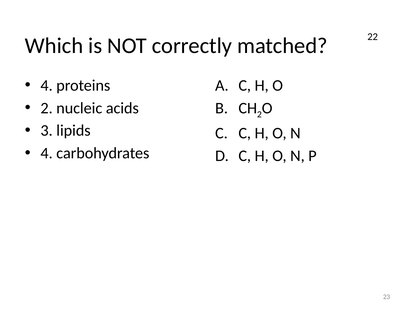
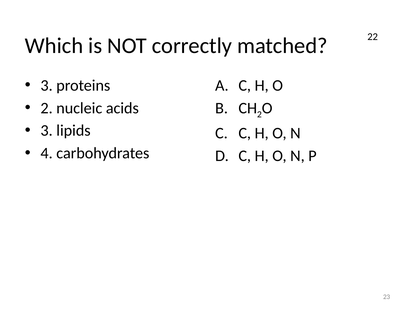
4 at (47, 86): 4 -> 3
